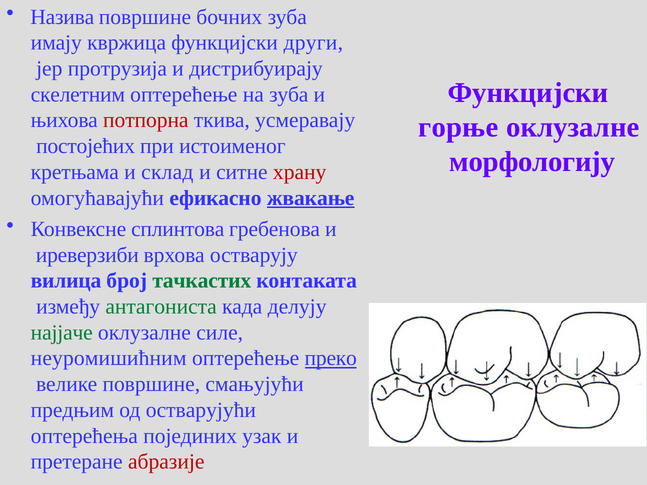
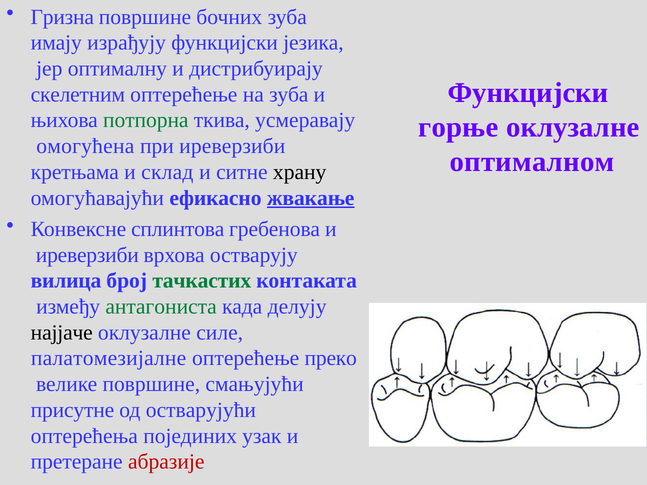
Назива: Назива -> Гризна
квржица: квржица -> израђују
други: други -> језика
протрузија: протрузија -> оптималну
потпорна colour: red -> green
постојећих: постојећих -> омогућена
при истоименог: истоименог -> иреверзиби
морфологију: морфологију -> оптималном
храну colour: red -> black
најјаче colour: green -> black
неуромишићним: неуромишићним -> палатомезијалне
преко underline: present -> none
предњим: предњим -> присутне
